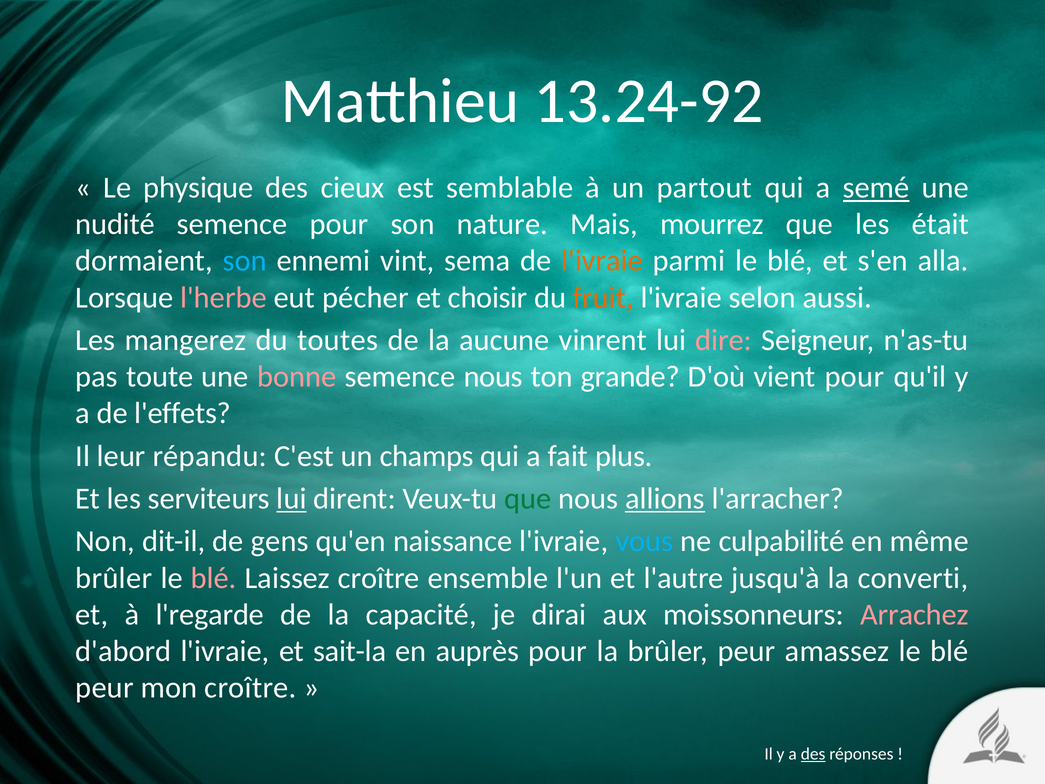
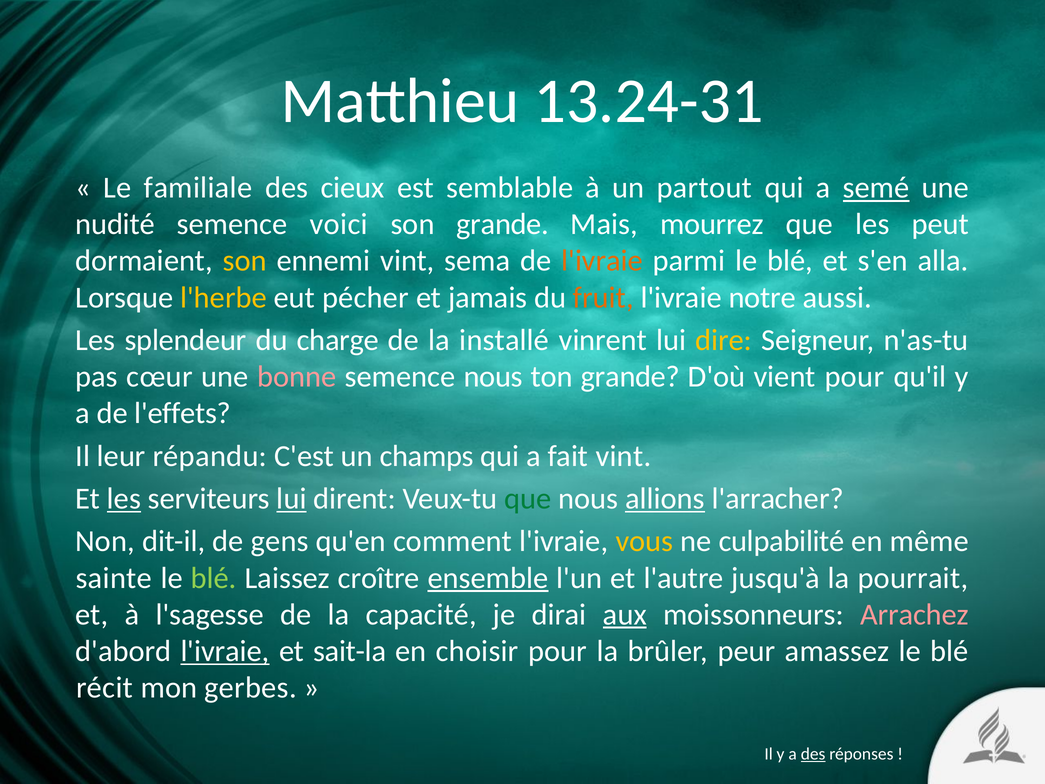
13.24-92: 13.24-92 -> 13.24-31
physique: physique -> familiale
semence pour: pour -> voici
son nature: nature -> grande
était: était -> peut
son at (245, 261) colour: light blue -> yellow
l'herbe colour: pink -> yellow
choisir: choisir -> jamais
selon: selon -> notre
mangerez: mangerez -> splendeur
toutes: toutes -> charge
aucune: aucune -> installé
dire colour: pink -> yellow
toute: toute -> cœur
fait plus: plus -> vint
les at (124, 499) underline: none -> present
naissance: naissance -> comment
vous colour: light blue -> yellow
brûler at (114, 578): brûler -> sainte
blé at (214, 578) colour: pink -> light green
ensemble underline: none -> present
converti: converti -> pourrait
l'regarde: l'regarde -> l'sagesse
aux underline: none -> present
l'ivraie at (225, 651) underline: none -> present
auprès: auprès -> choisir
peur at (105, 687): peur -> récit
mon croître: croître -> gerbes
